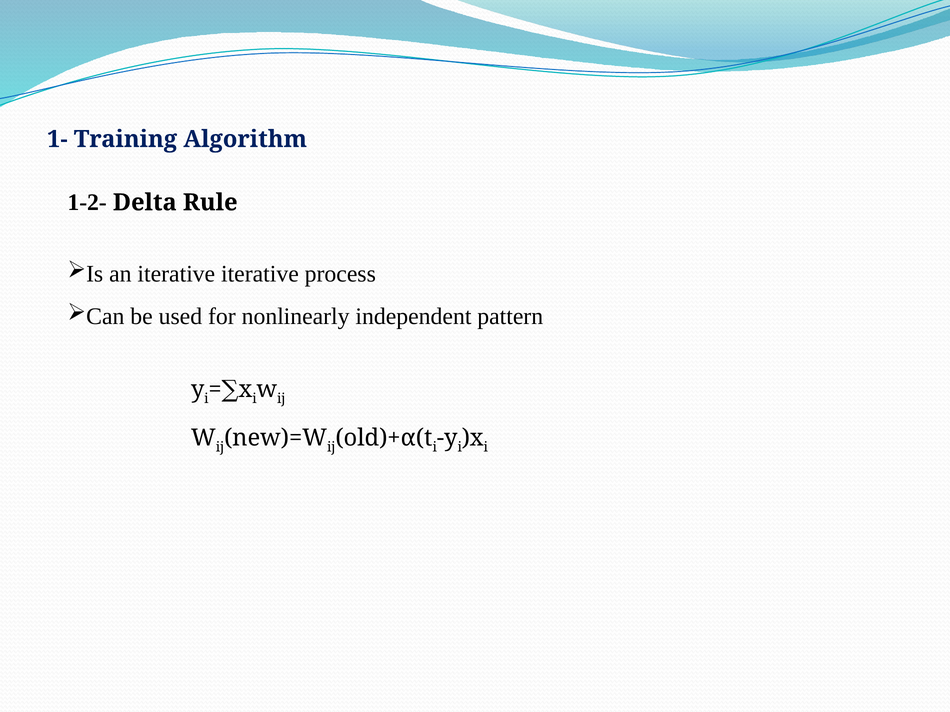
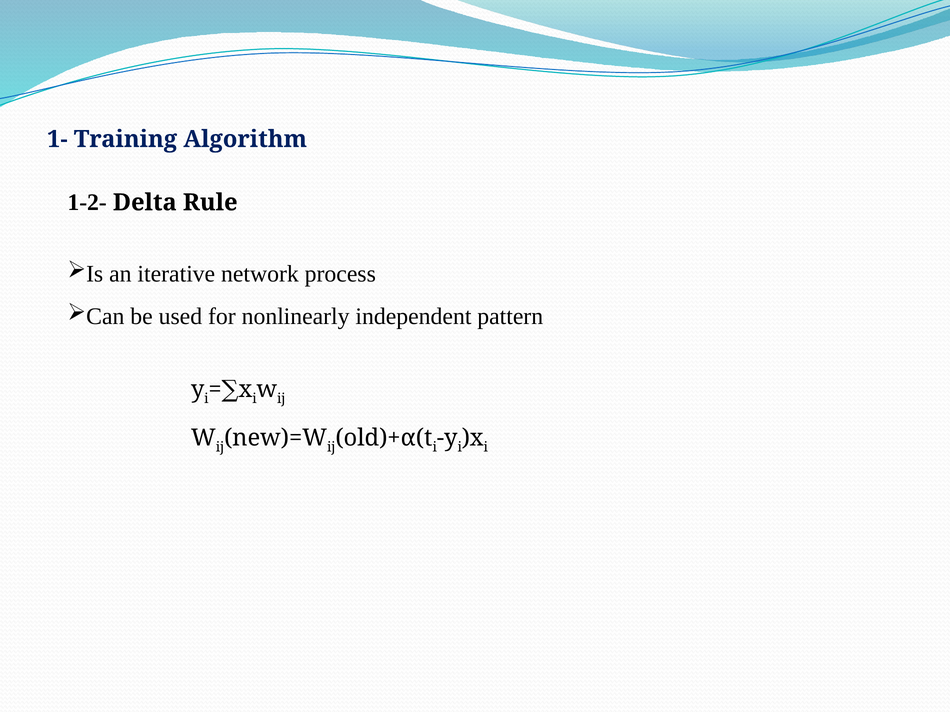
iterative iterative: iterative -> network
